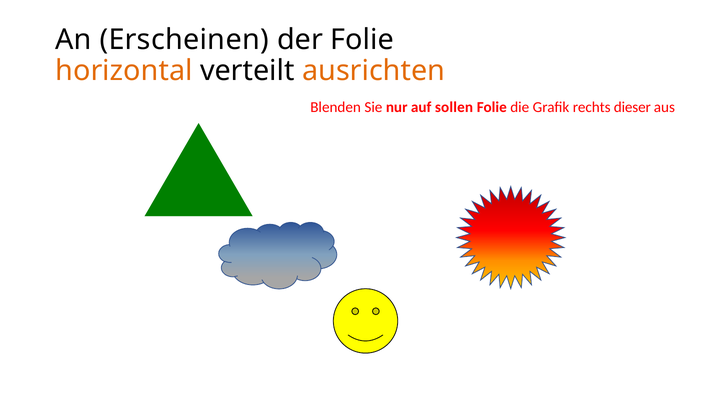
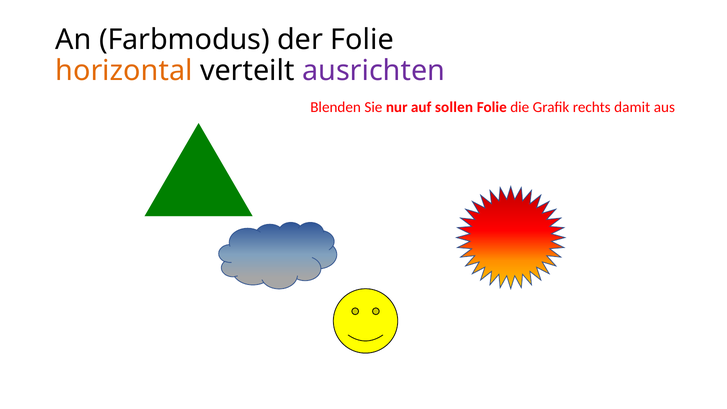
Erscheinen: Erscheinen -> Farbmodus
ausrichten colour: orange -> purple
dieser: dieser -> damit
